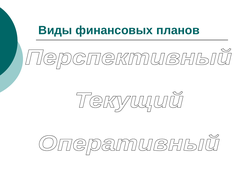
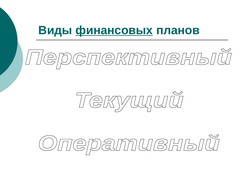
финансовых underline: none -> present
